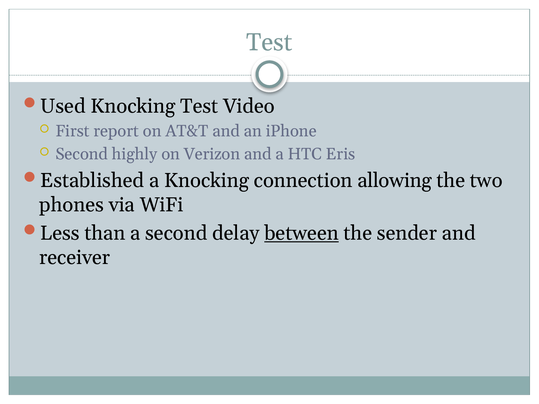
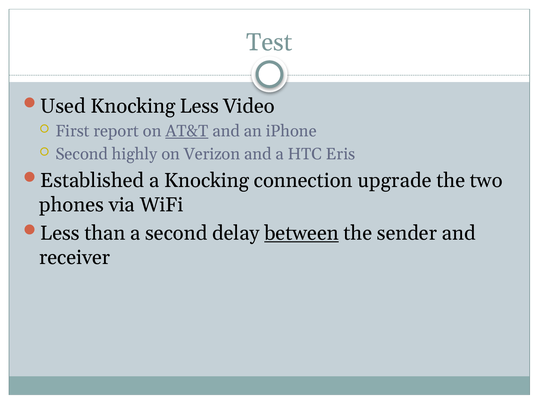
Knocking Test: Test -> Less
AT&T underline: none -> present
allowing: allowing -> upgrade
